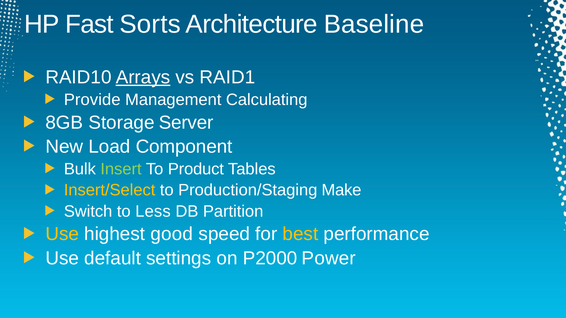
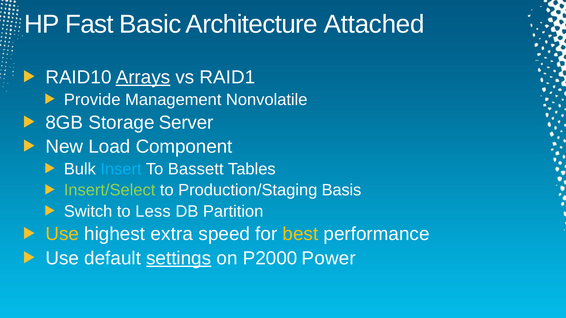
Sorts: Sorts -> Basic
Baseline: Baseline -> Attached
Calculating: Calculating -> Nonvolatile
Insert colour: light green -> light blue
Product: Product -> Bassett
Insert/Select colour: yellow -> light green
Make: Make -> Basis
good: good -> extra
settings underline: none -> present
